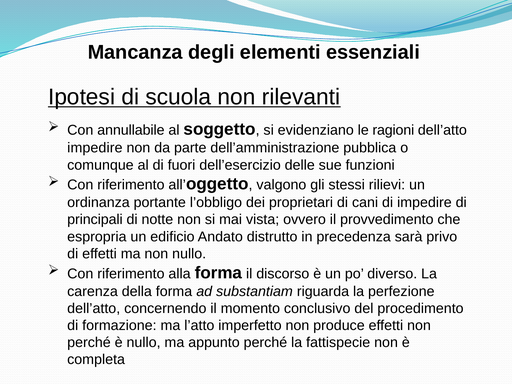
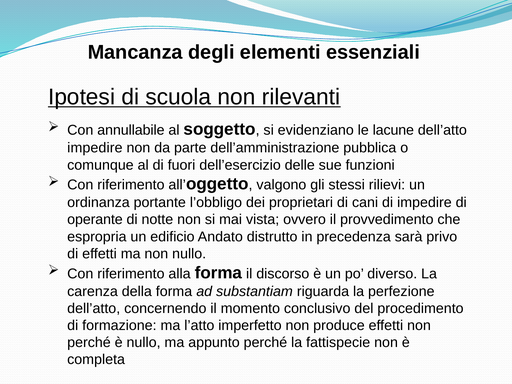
ragioni: ragioni -> lacune
principali: principali -> operante
